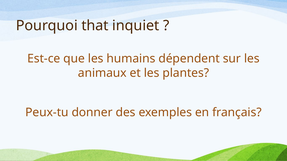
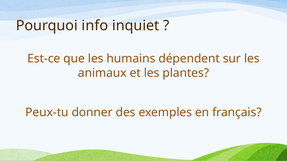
that: that -> info
